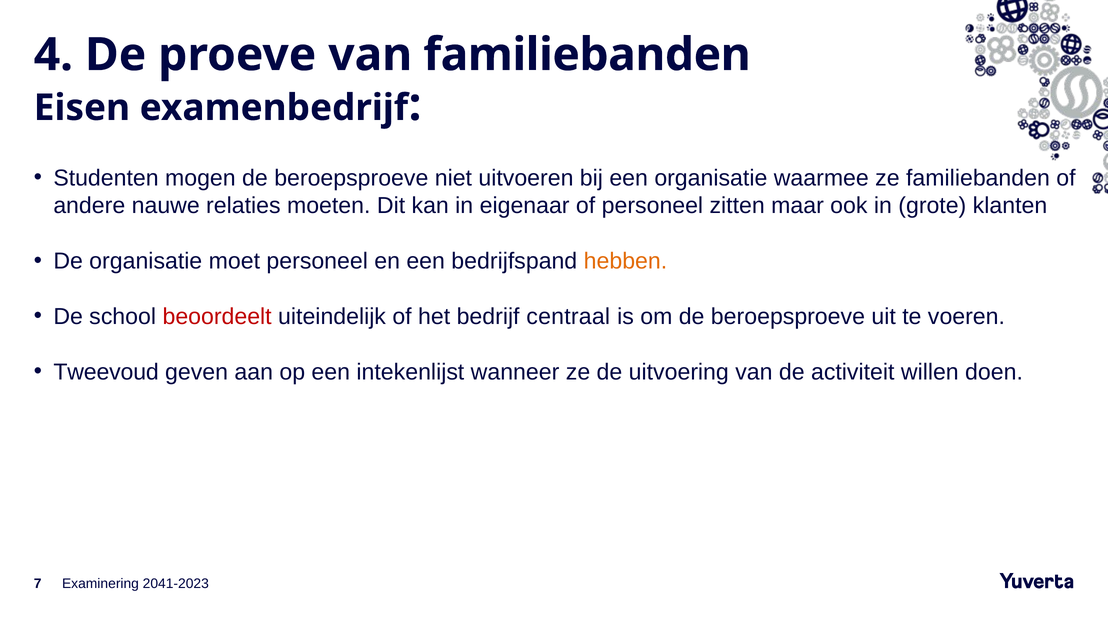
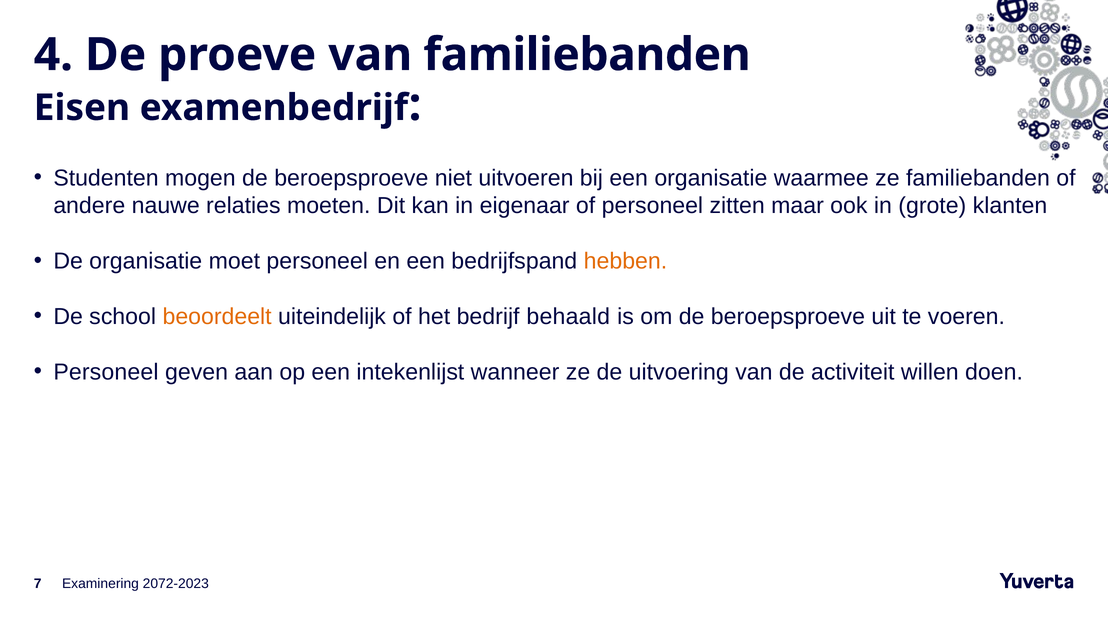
beoordeelt colour: red -> orange
centraal: centraal -> behaald
Tweevoud at (106, 372): Tweevoud -> Personeel
2041-2023: 2041-2023 -> 2072-2023
